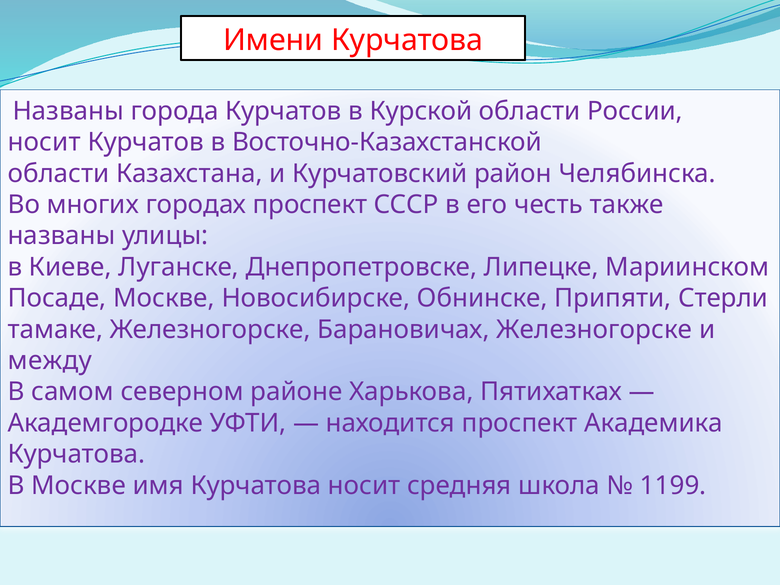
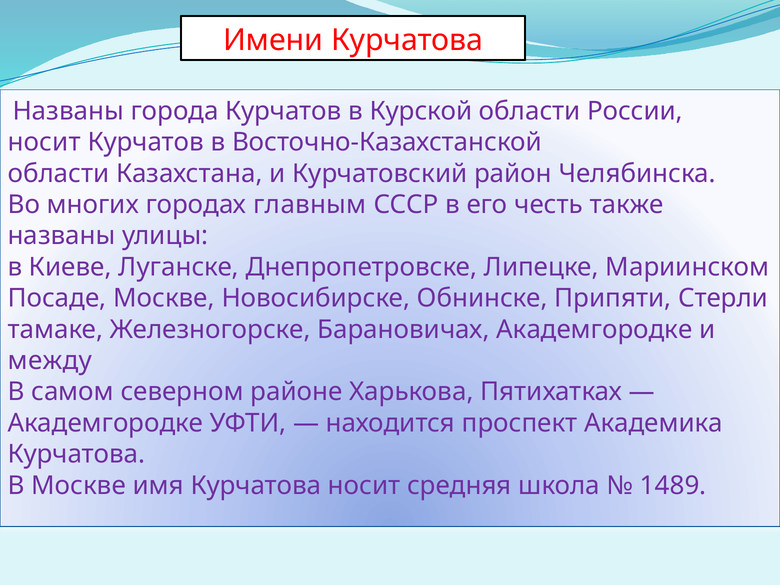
городах проспект: проспект -> главным
Барановичах Железногорске: Железногорске -> Академгородке
1199: 1199 -> 1489
